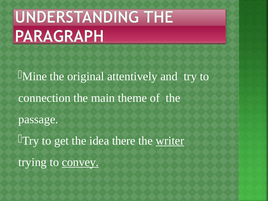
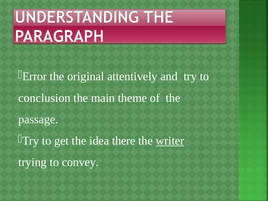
Mine: Mine -> Error
connection: connection -> conclusion
convey underline: present -> none
